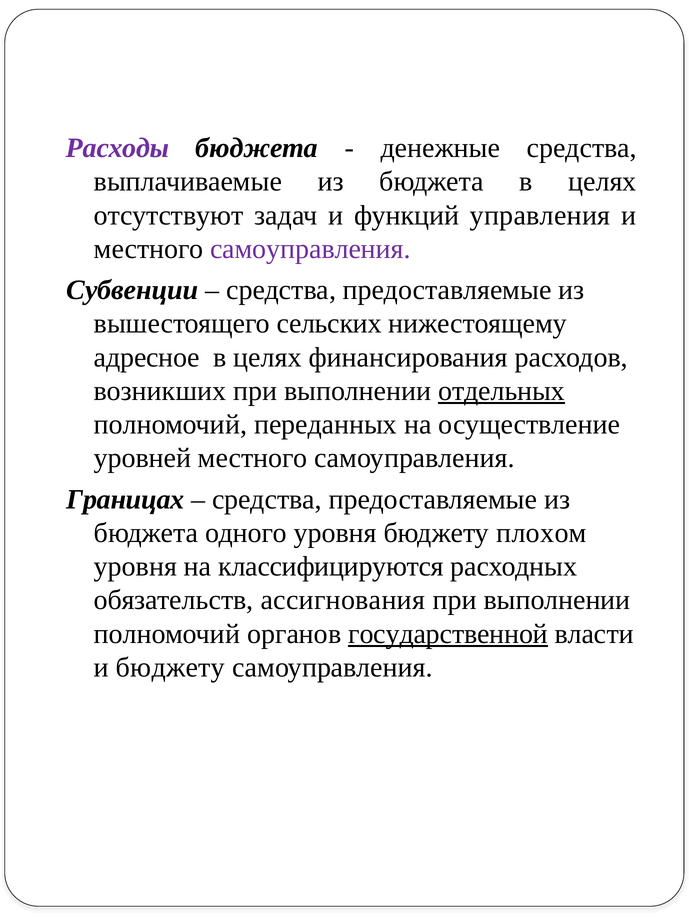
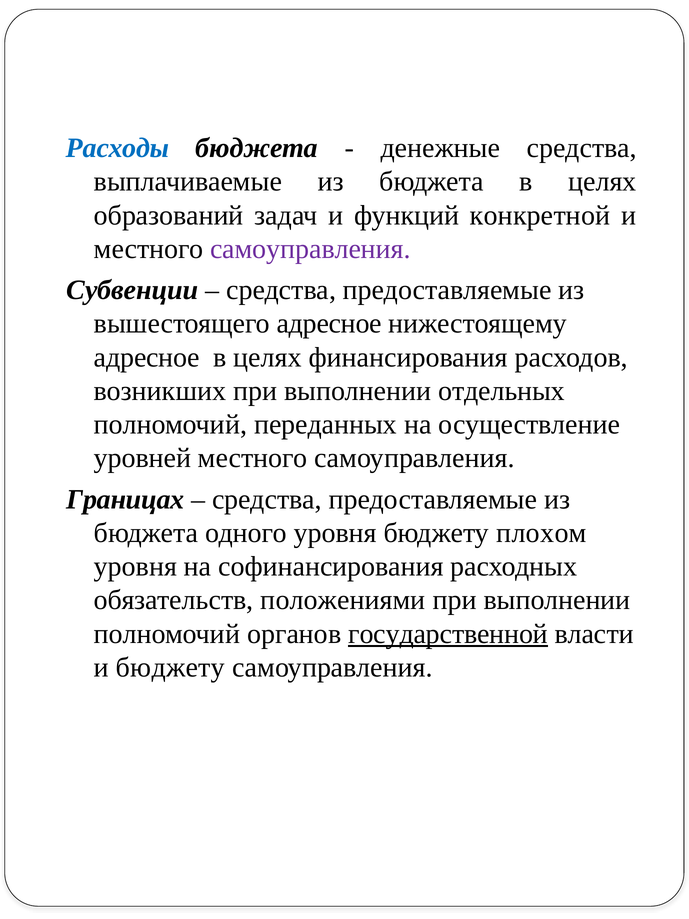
Расходы colour: purple -> blue
отсутствуют: отсутствуют -> образований
управления: управления -> конкретной
вышестоящего сельских: сельских -> адресное
отдельных underline: present -> none
классифицируются: классифицируются -> софинансирования
ассигнования: ассигнования -> положениями
